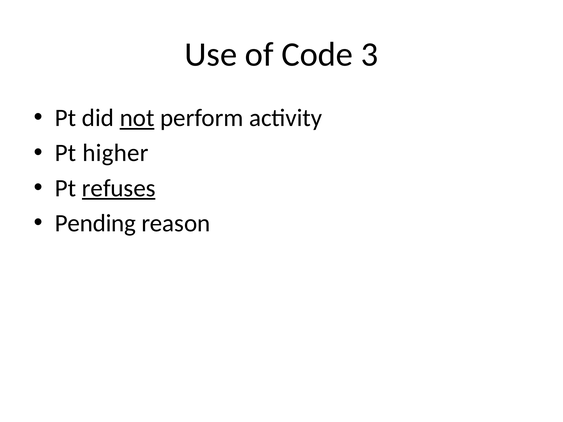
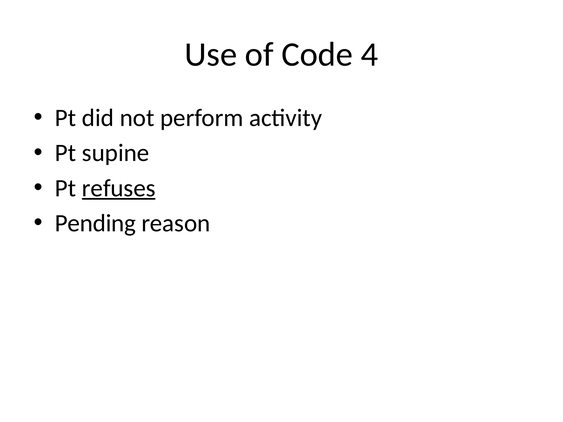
3: 3 -> 4
not underline: present -> none
higher: higher -> supine
